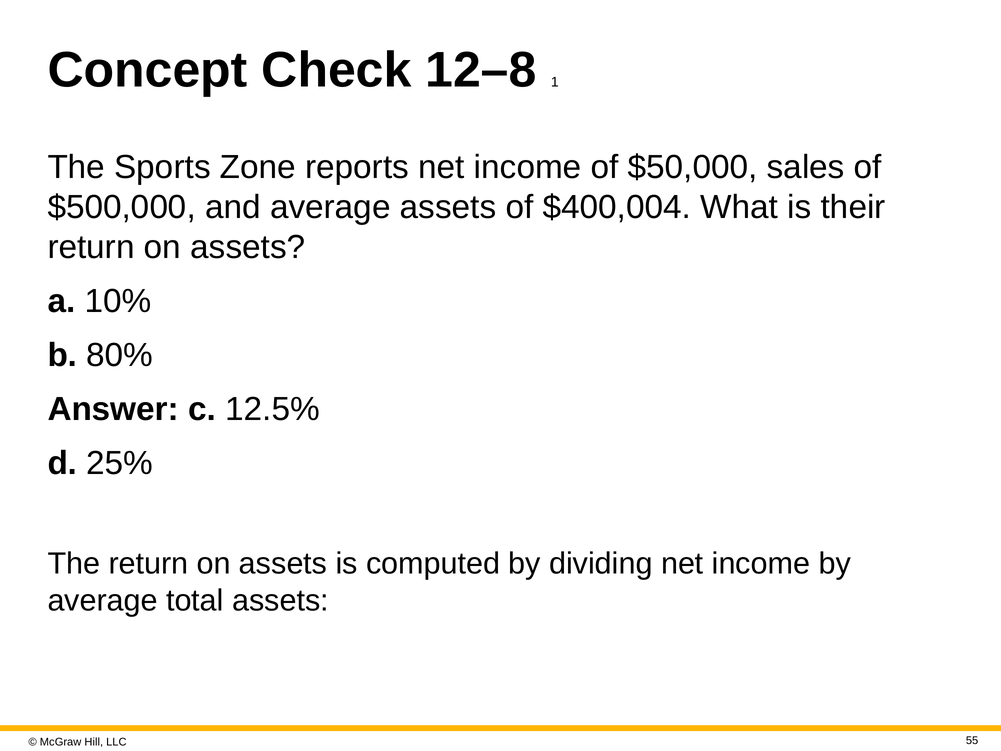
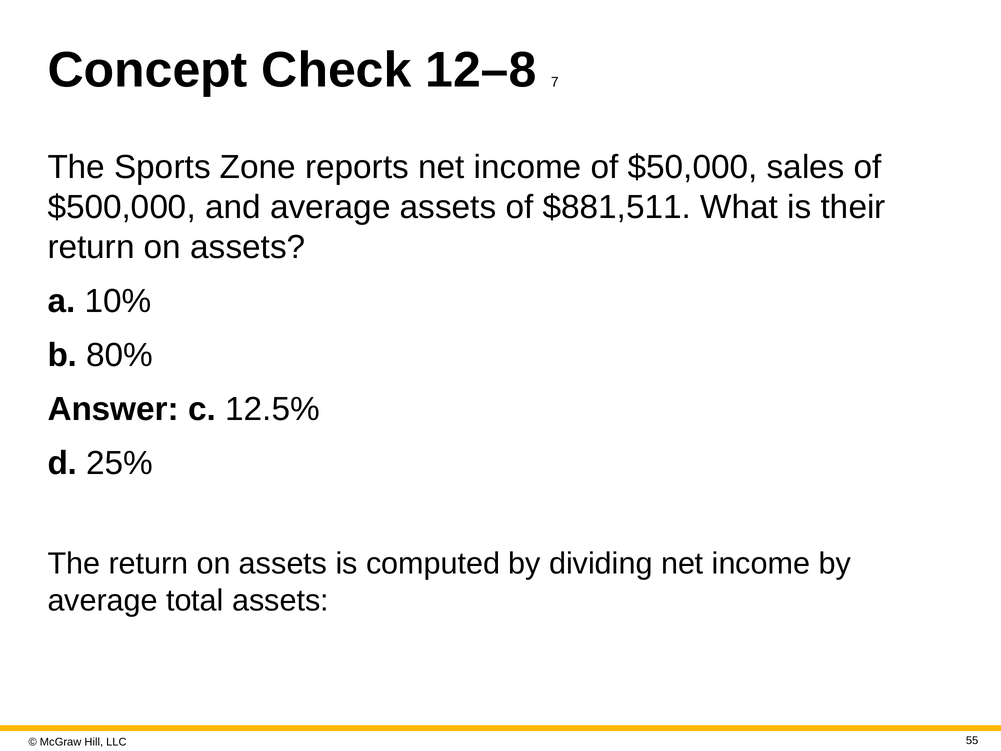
1: 1 -> 7
$400,004: $400,004 -> $881,511
